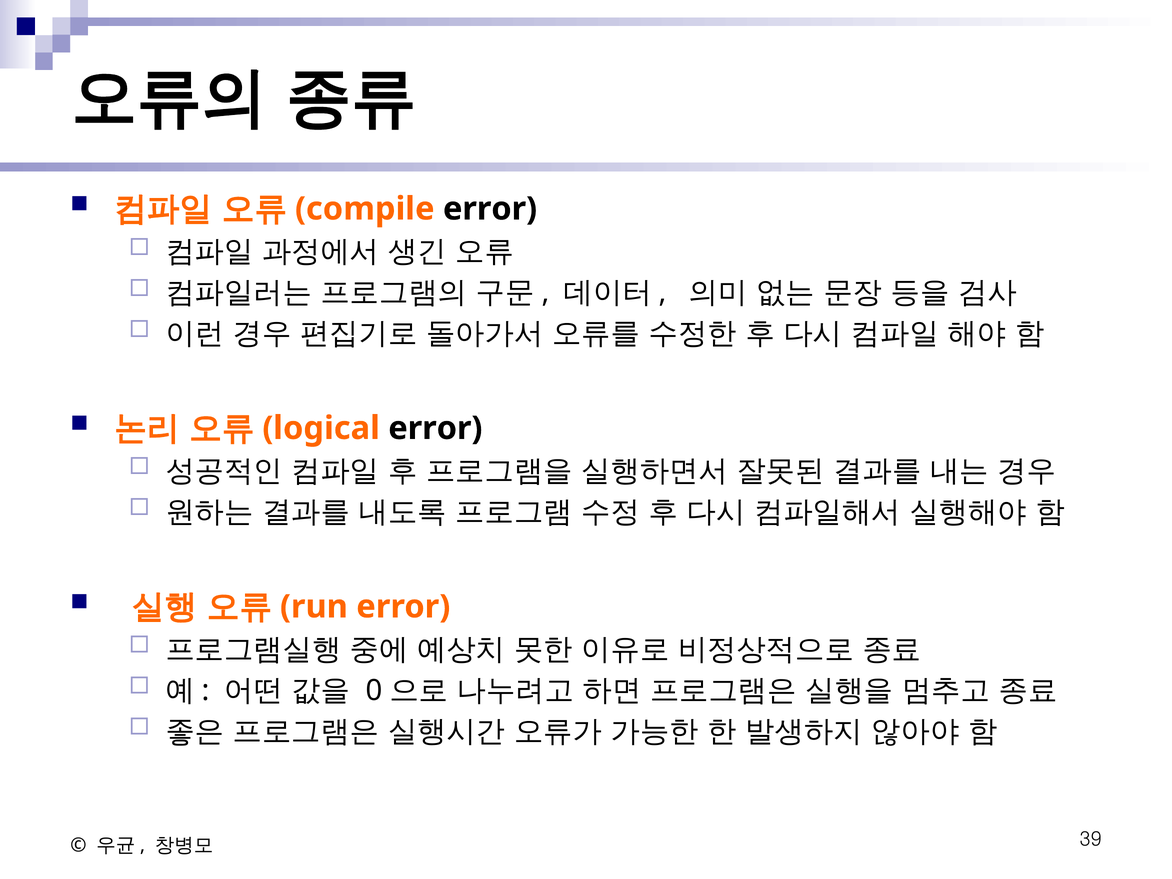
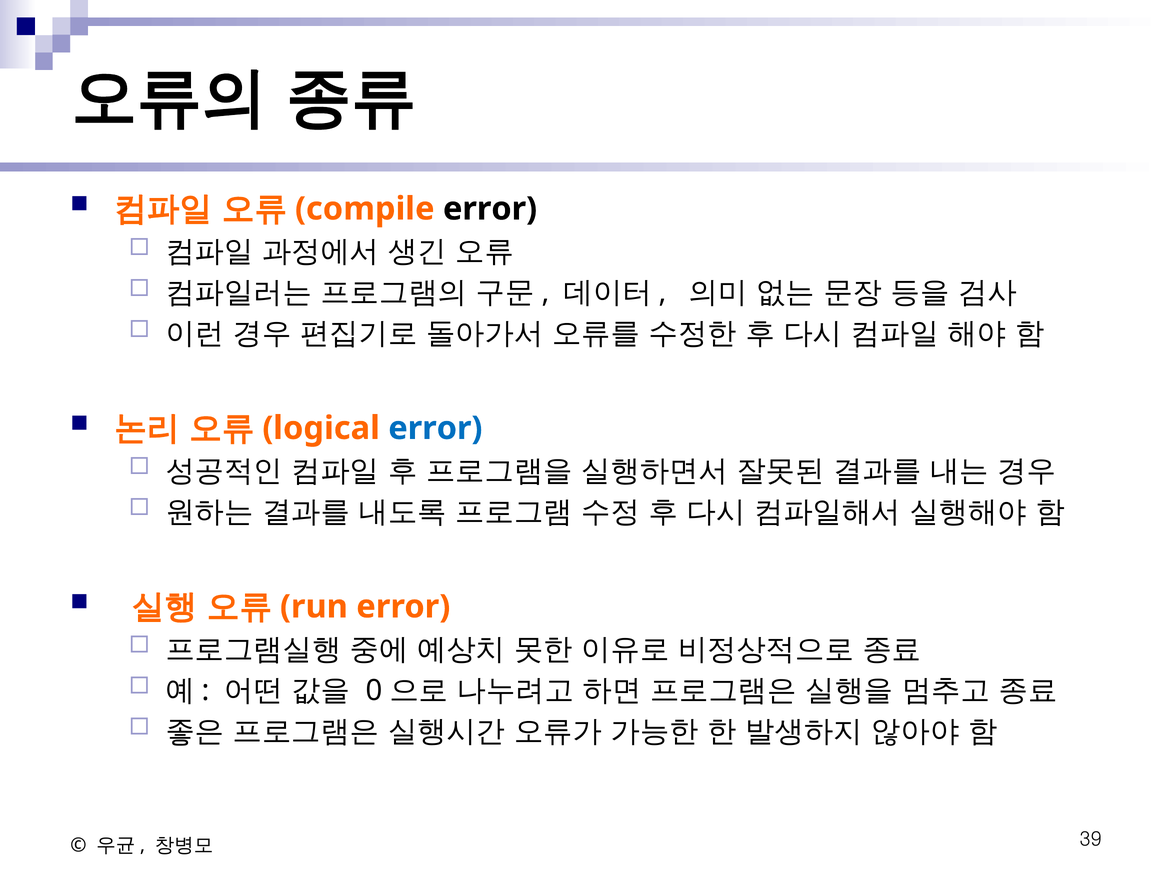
error at (435, 428) colour: black -> blue
